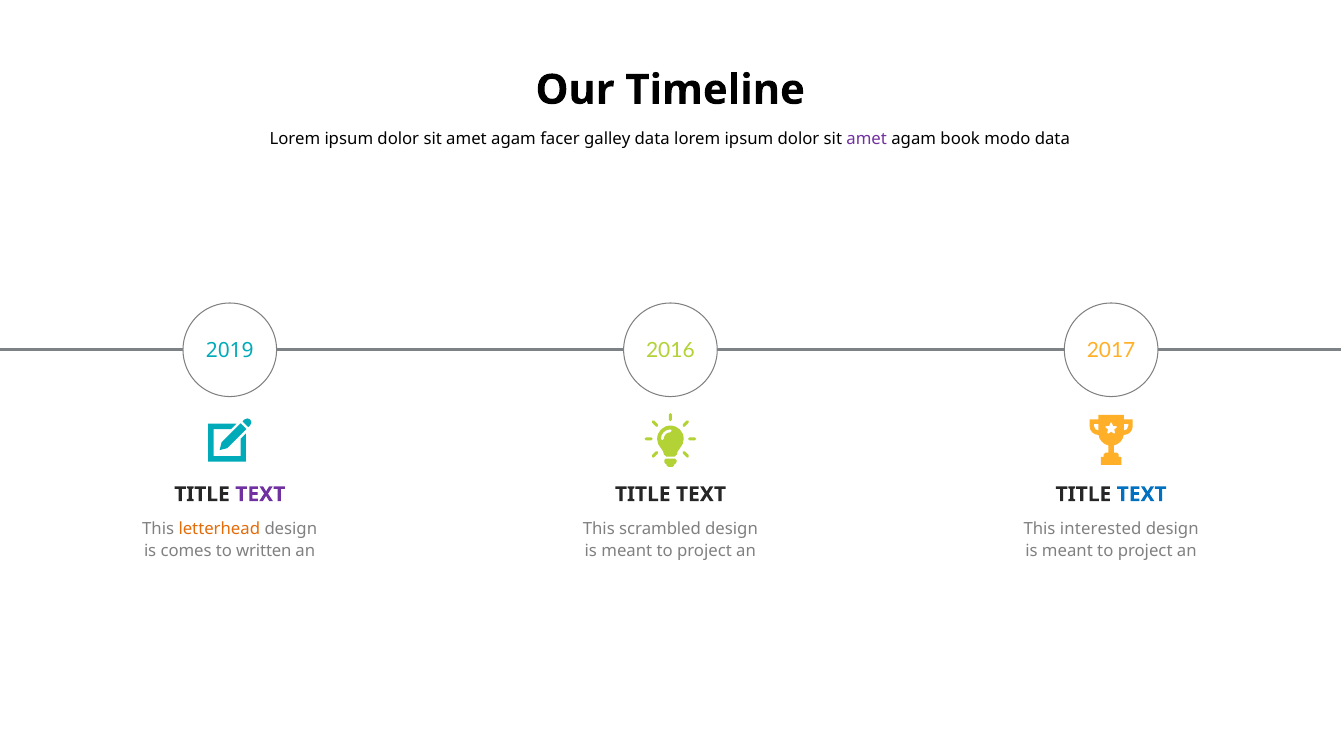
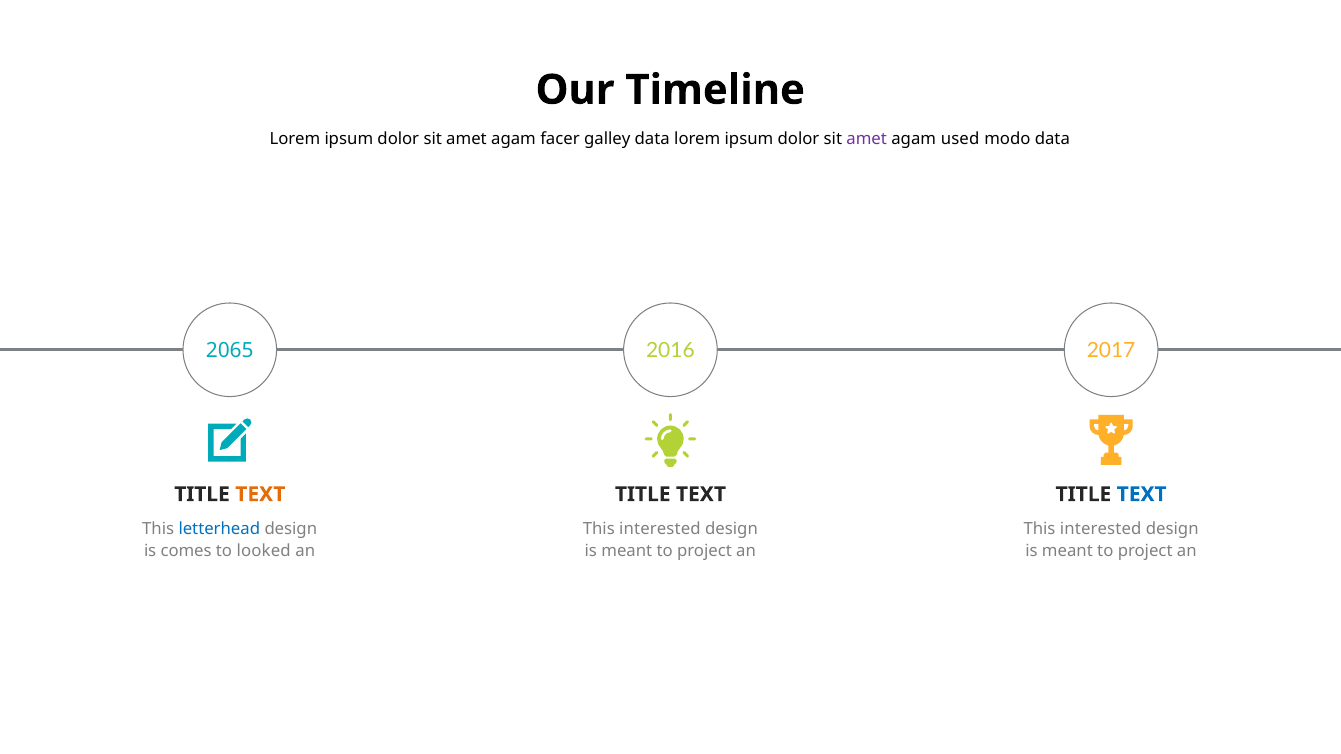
book: book -> used
2019: 2019 -> 2065
TEXT at (260, 495) colour: purple -> orange
letterhead colour: orange -> blue
scrambled at (660, 529): scrambled -> interested
written: written -> looked
